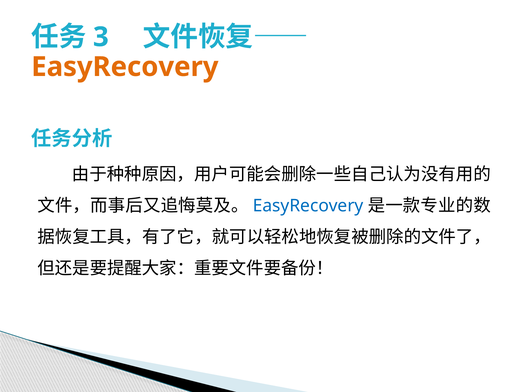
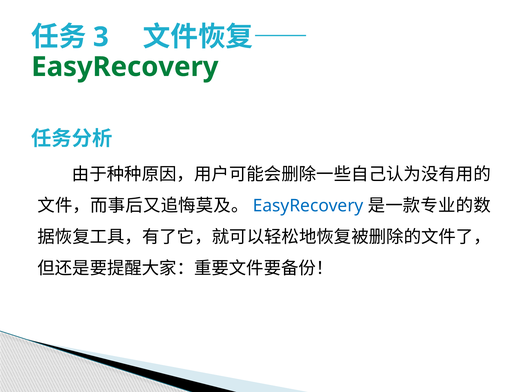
EasyRecovery at (125, 67) colour: orange -> green
